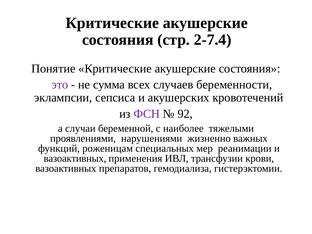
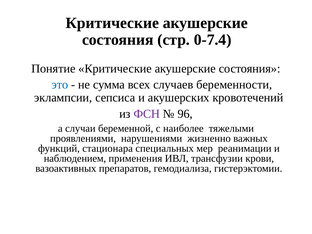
2-7.4: 2-7.4 -> 0-7.4
это colour: purple -> blue
92: 92 -> 96
роженицам: роженицам -> стационара
вазоактивных at (75, 158): вазоактивных -> наблюдением
